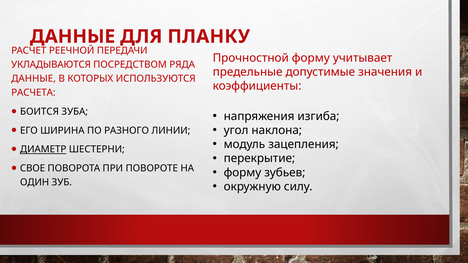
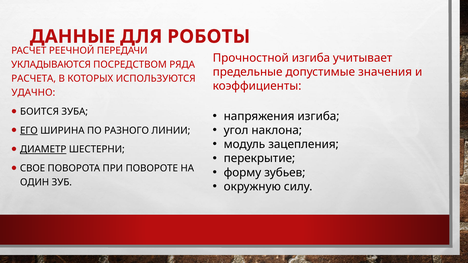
ПЛАНКУ: ПЛАНКУ -> РОБОТЫ
Прочностной форму: форму -> изгиба
ДАННЫЕ at (34, 79): ДАННЫЕ -> РАСЧЕТА
РАСЧЕТА: РАСЧЕТА -> УДАЧНО
ЕГО underline: none -> present
